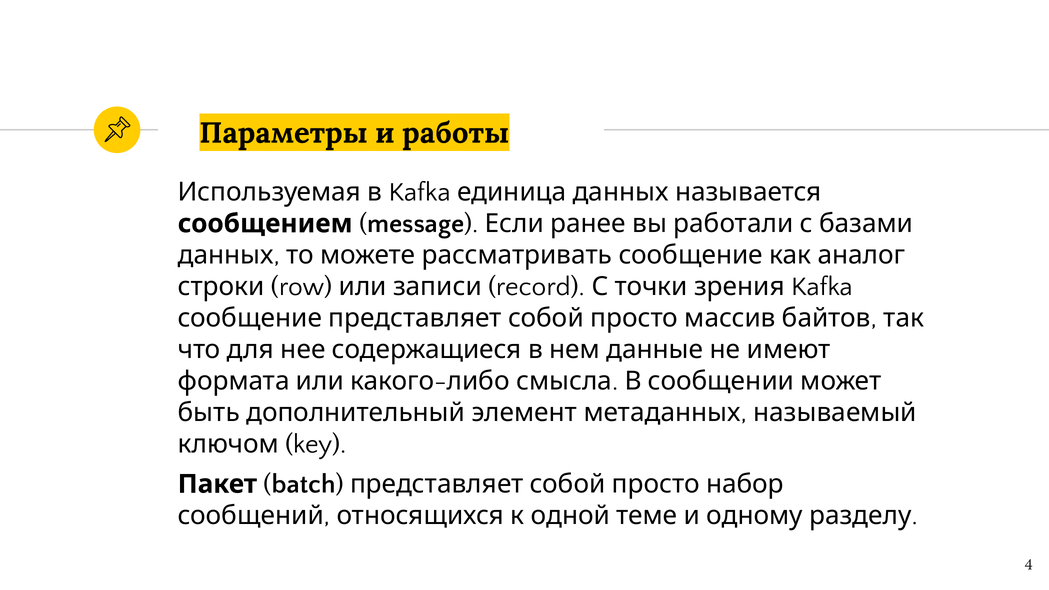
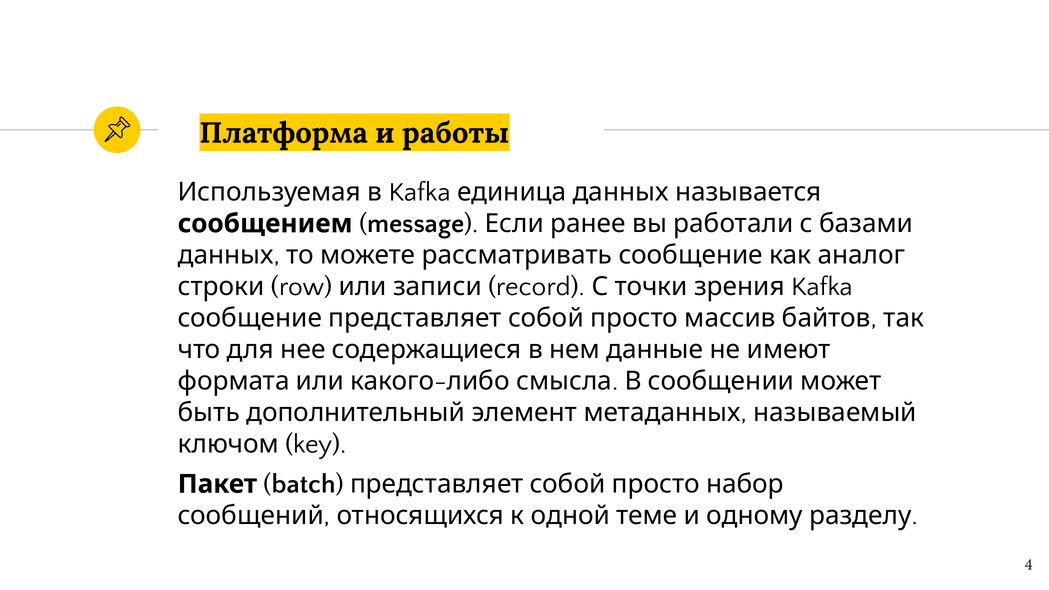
Параметры: Параметры -> Платформа
